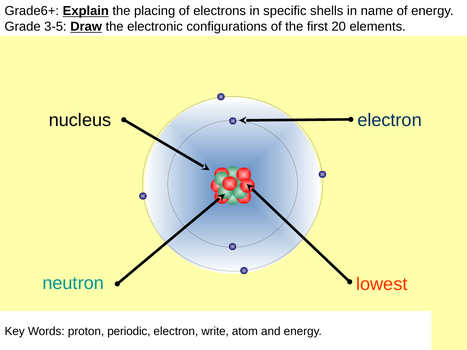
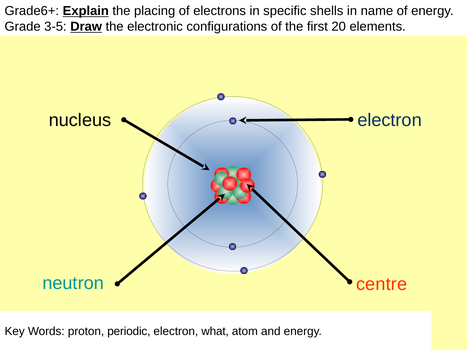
lowest: lowest -> centre
write: write -> what
